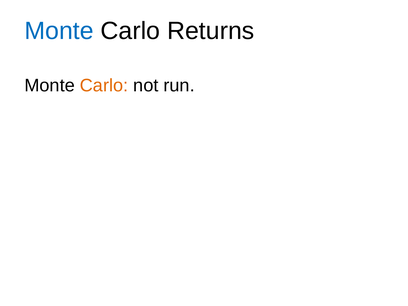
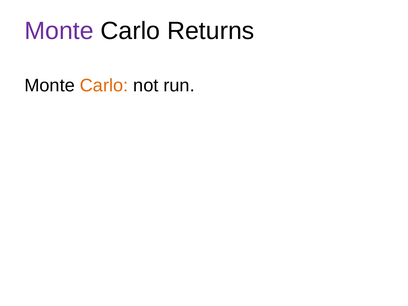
Monte at (59, 31) colour: blue -> purple
